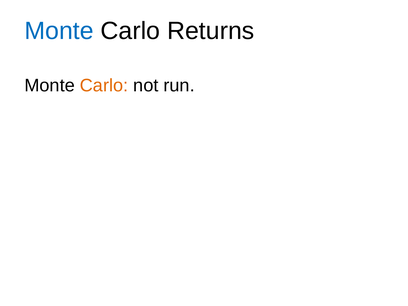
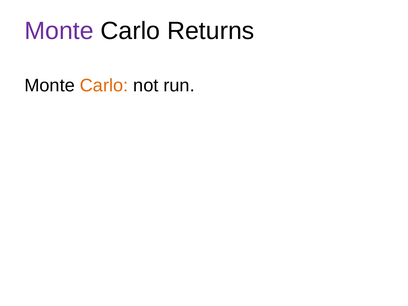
Monte at (59, 31) colour: blue -> purple
